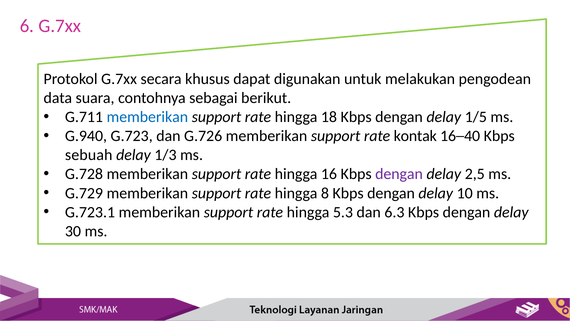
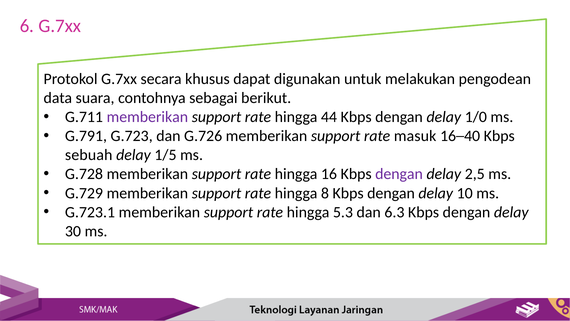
memberikan at (147, 117) colour: blue -> purple
18: 18 -> 44
1/5: 1/5 -> 1/0
G.940: G.940 -> G.791
kontak: kontak -> masuk
1/3: 1/3 -> 1/5
